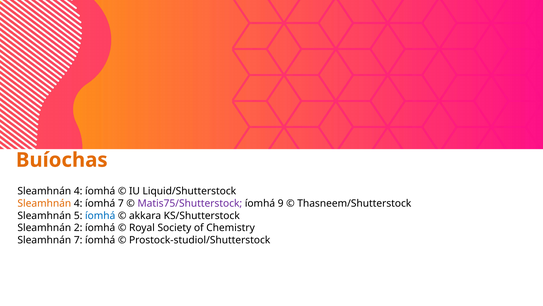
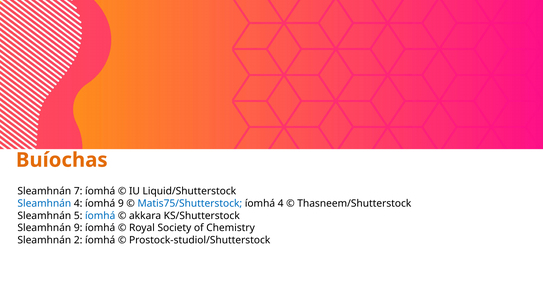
4 at (78, 191): 4 -> 7
Sleamhnán at (44, 203) colour: orange -> blue
íomhá 7: 7 -> 9
Matis75/Shutterstock colour: purple -> blue
íomhá 9: 9 -> 4
Sleamhnán 2: 2 -> 9
Sleamhnán 7: 7 -> 2
